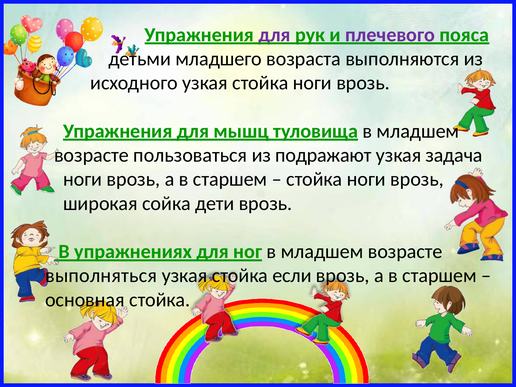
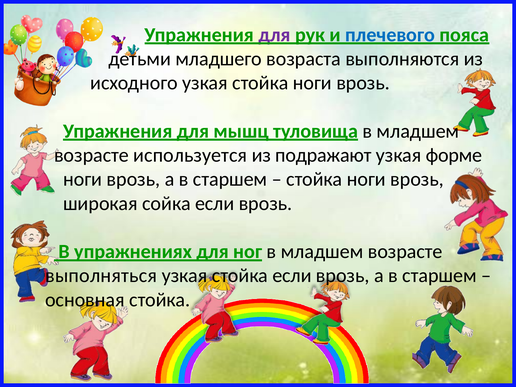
плечевого colour: purple -> blue
пользоваться: пользоваться -> используется
задача: задача -> форме
сойка дети: дети -> если
